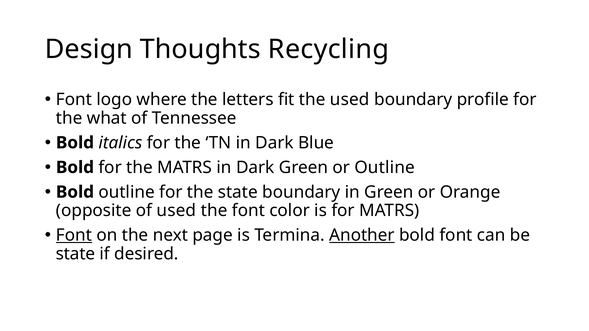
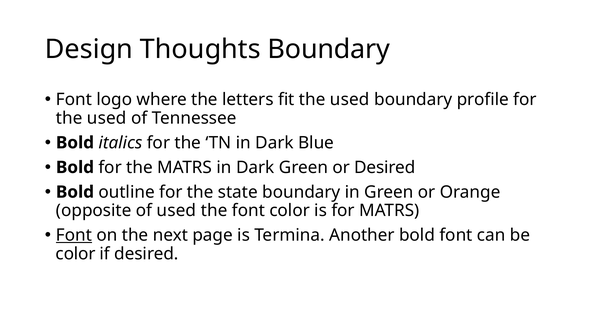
Thoughts Recycling: Recycling -> Boundary
what at (107, 118): what -> used
or Outline: Outline -> Desired
Another underline: present -> none
state at (76, 254): state -> color
